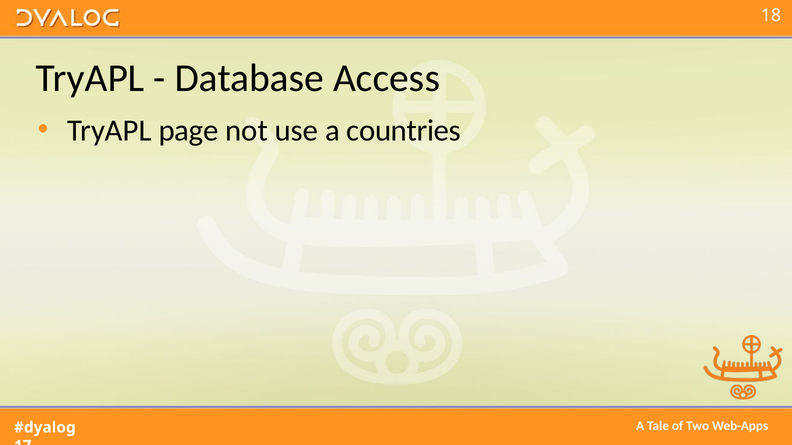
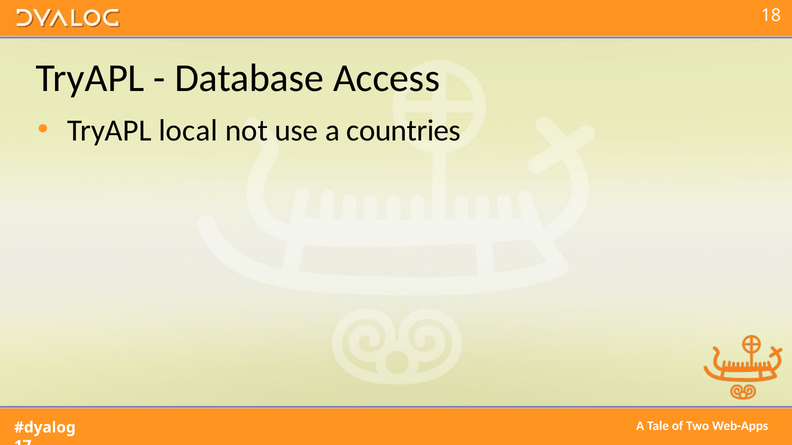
page: page -> local
